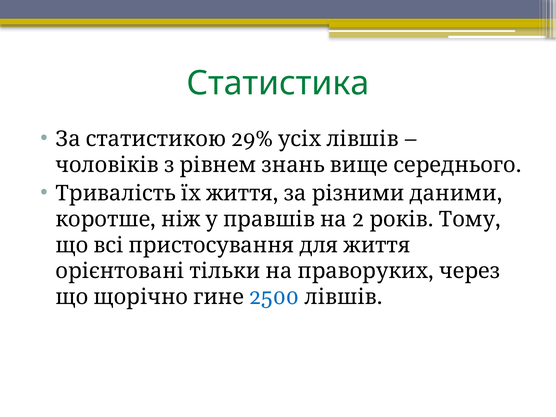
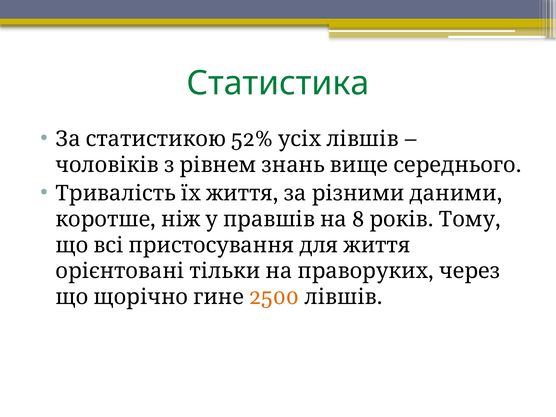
29%: 29% -> 52%
2: 2 -> 8
2500 colour: blue -> orange
